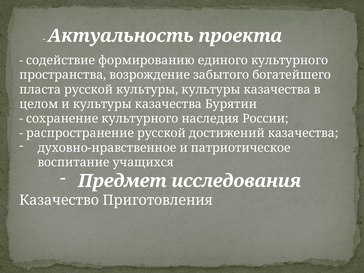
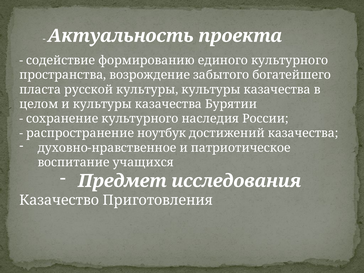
распространение русской: русской -> ноутбук
